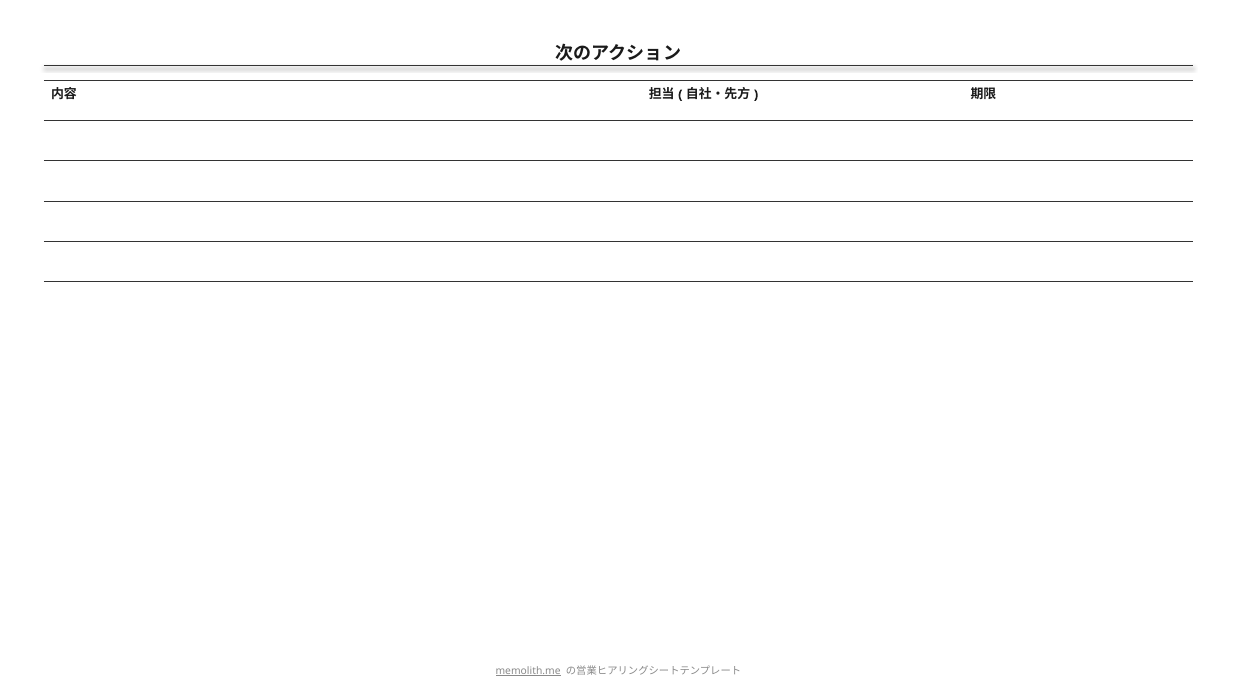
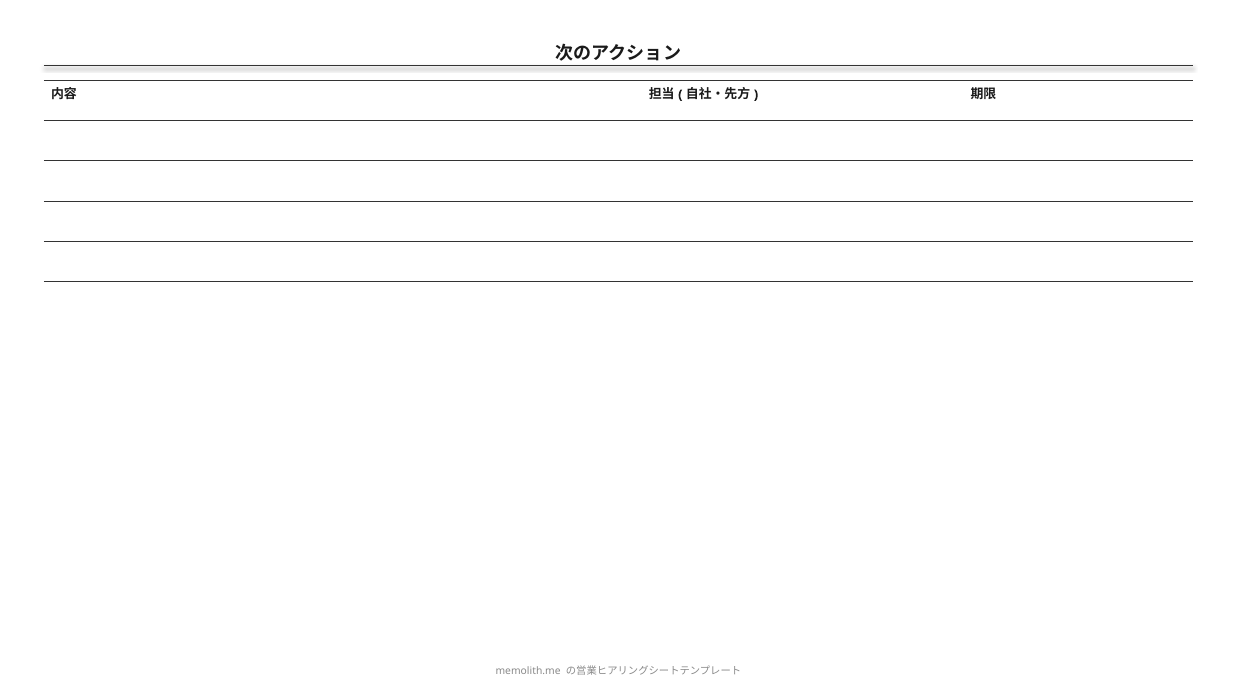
memolith.me underline: present -> none
